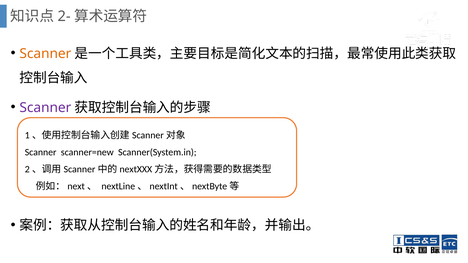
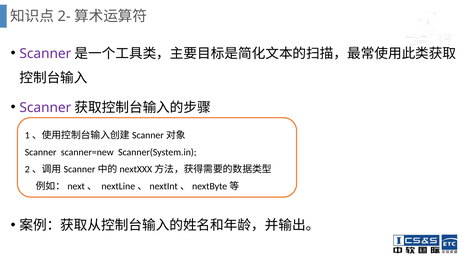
Scanner at (45, 54) colour: orange -> purple
